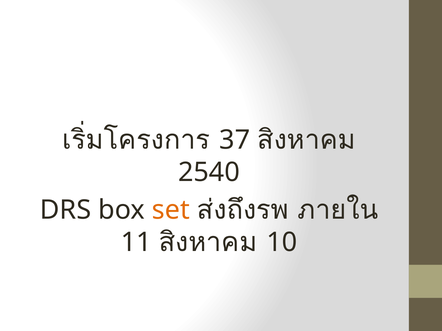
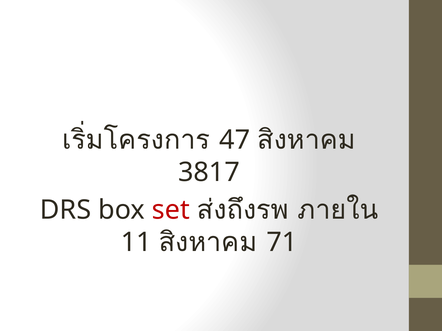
37: 37 -> 47
2540: 2540 -> 3817
set colour: orange -> red
10: 10 -> 71
